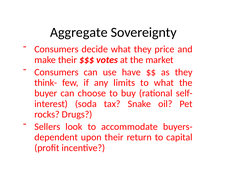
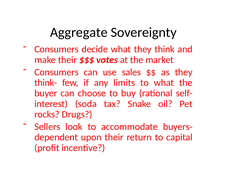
price: price -> think
have: have -> sales
